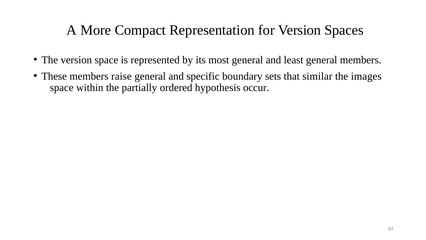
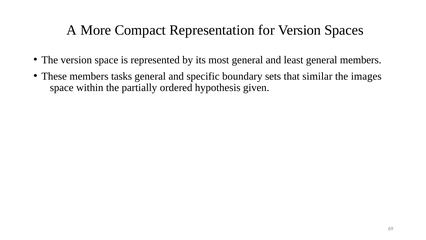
raise: raise -> tasks
occur: occur -> given
